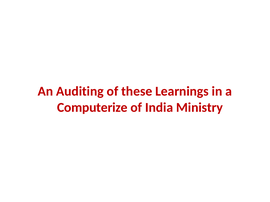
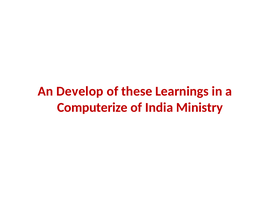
Auditing: Auditing -> Develop
